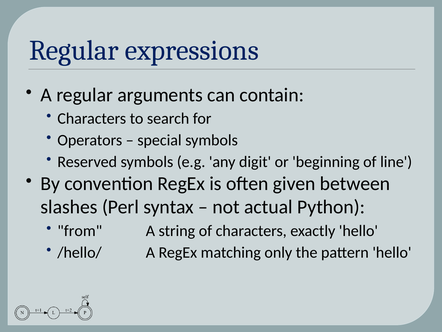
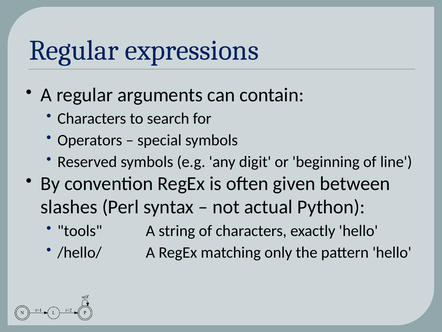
from: from -> tools
